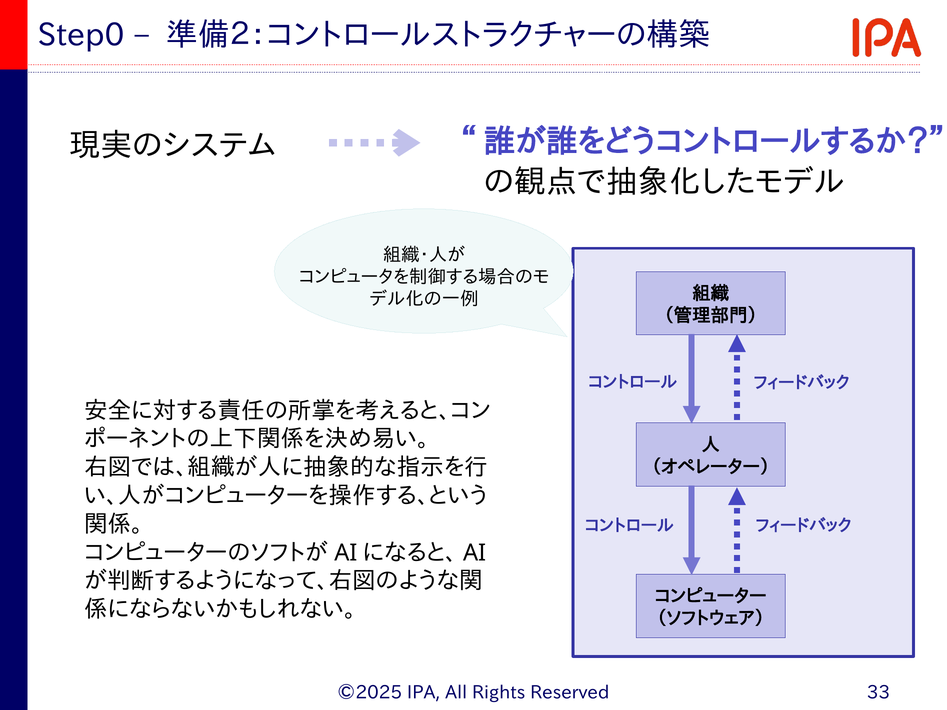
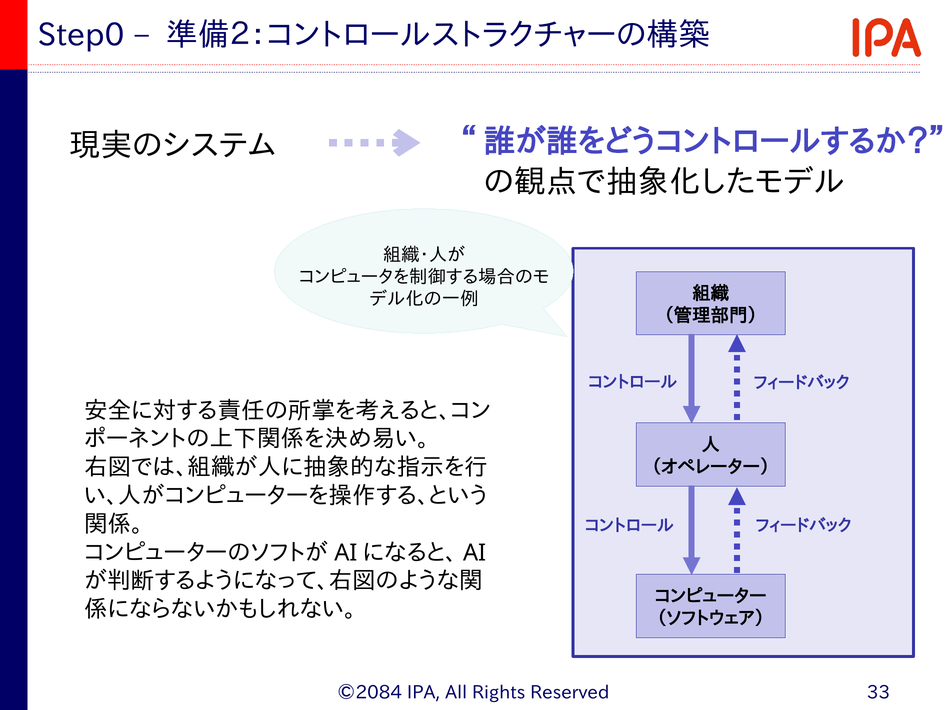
©2025: ©2025 -> ©2084
